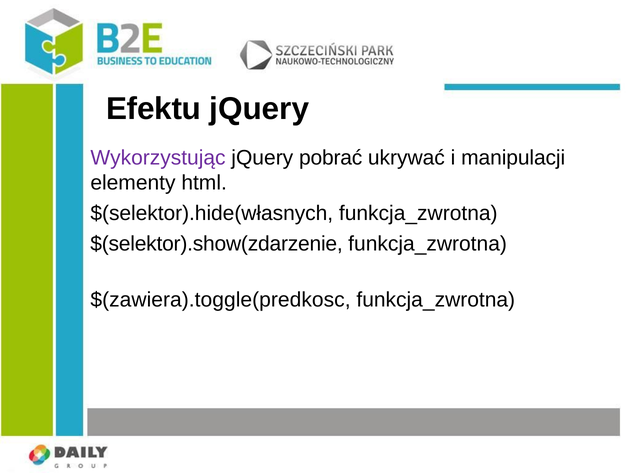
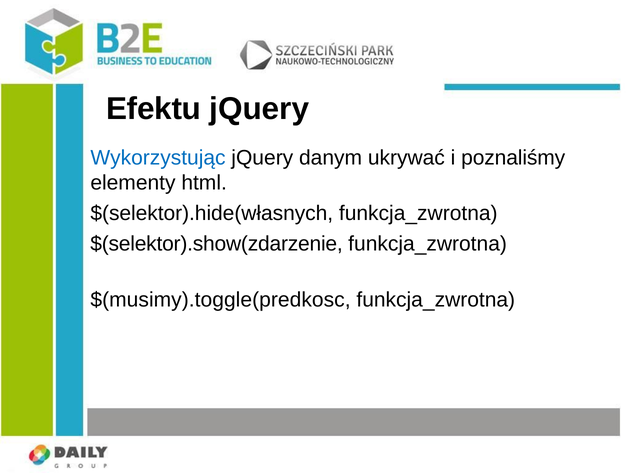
Wykorzystując colour: purple -> blue
pobrać: pobrać -> danym
manipulacji: manipulacji -> poznaliśmy
$(zawiera).toggle(predkosc: $(zawiera).toggle(predkosc -> $(musimy).toggle(predkosc
